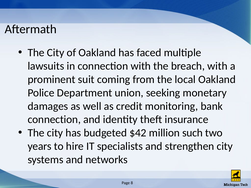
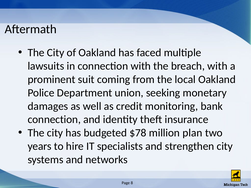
$42: $42 -> $78
such: such -> plan
